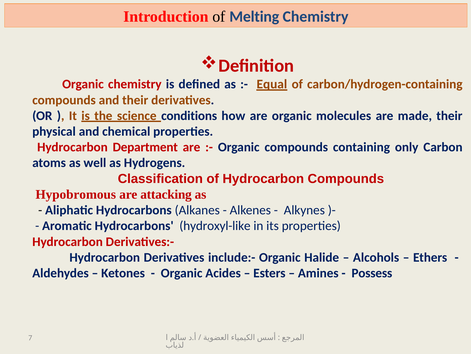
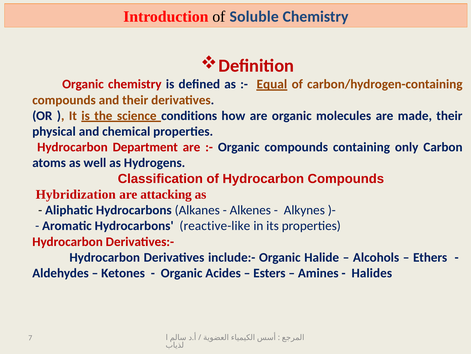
Melting: Melting -> Soluble
Hypobromous: Hypobromous -> Hybridization
hydroxyl-like: hydroxyl-like -> reactive-like
Possess: Possess -> Halides
